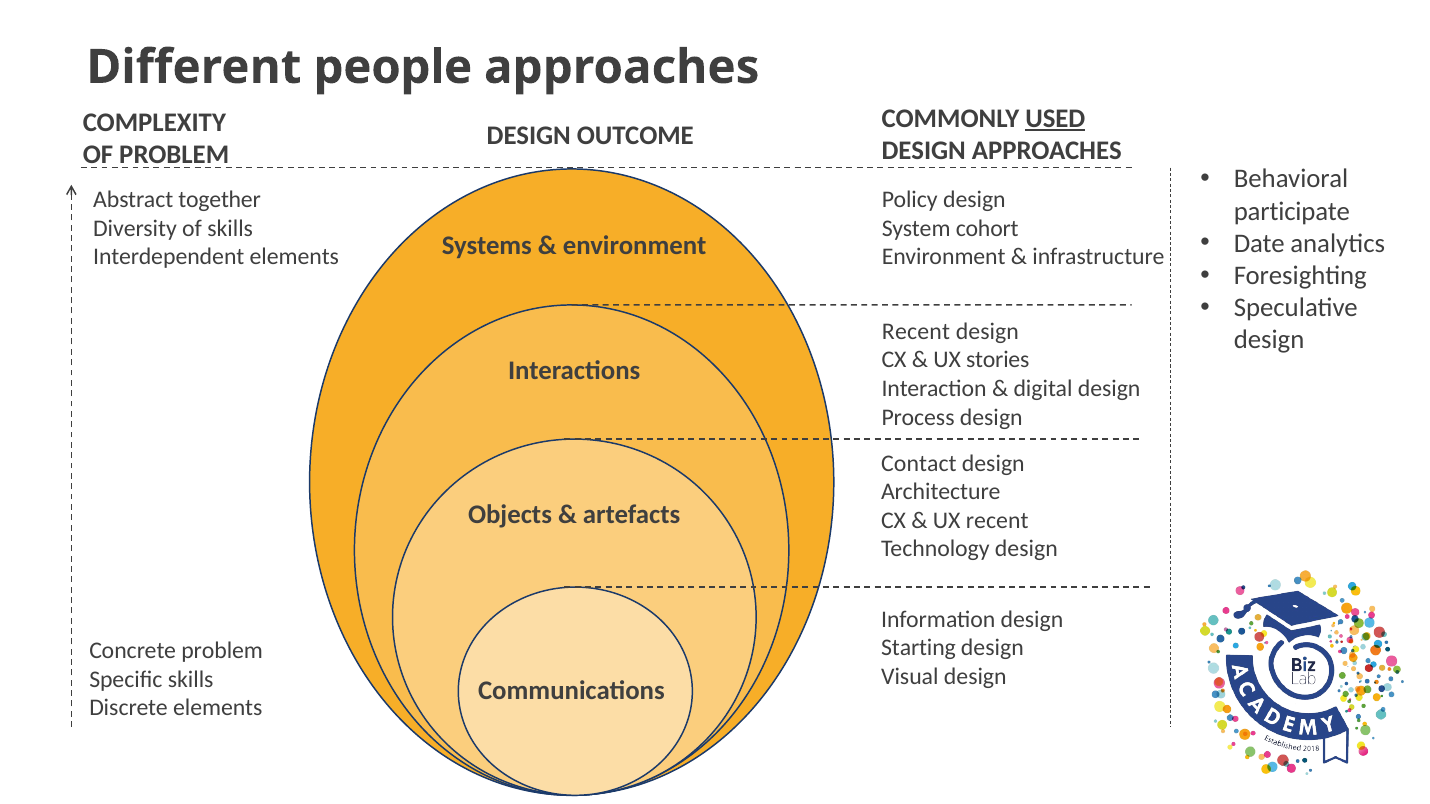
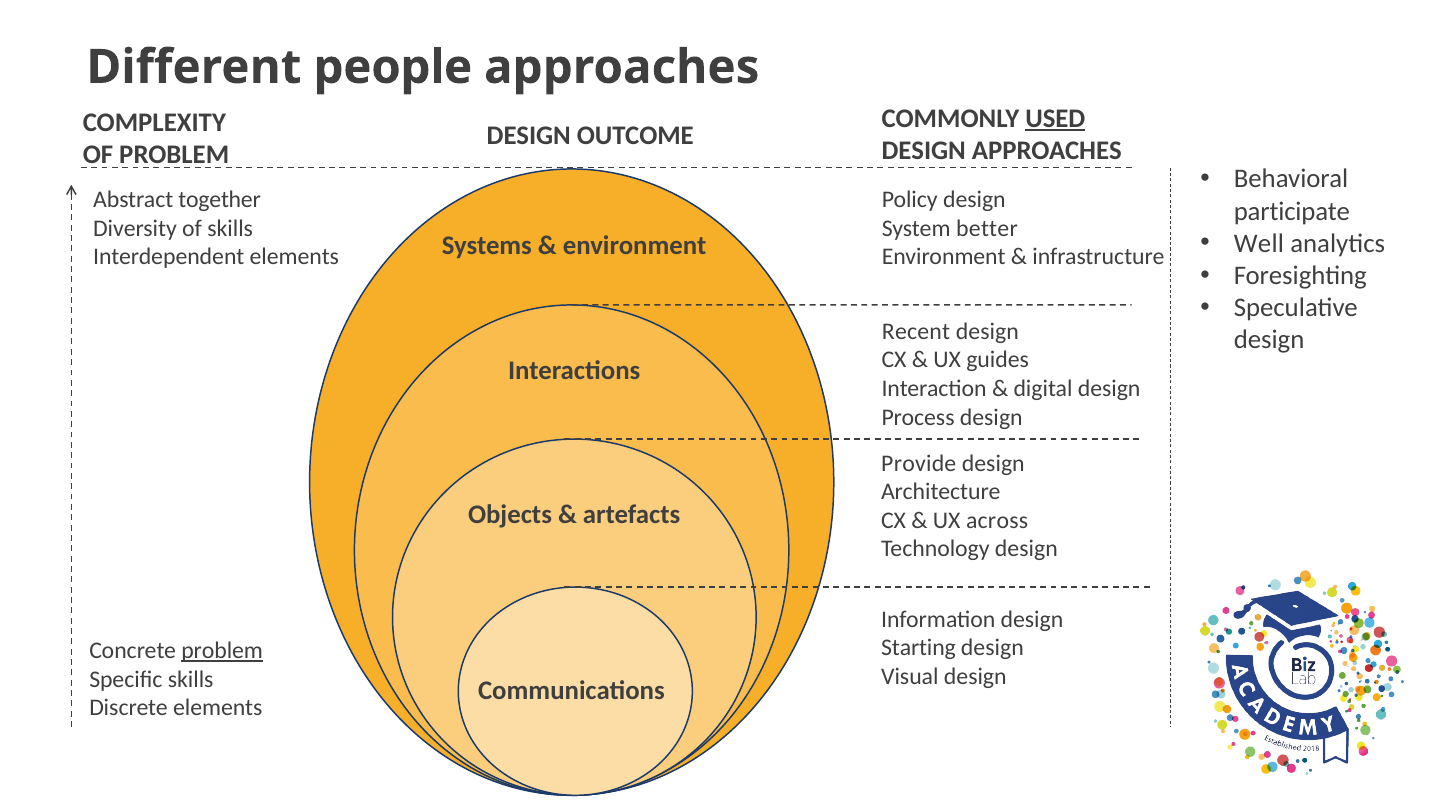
cohort: cohort -> better
Date: Date -> Well
stories: stories -> guides
Contact: Contact -> Provide
UX recent: recent -> across
problem at (222, 651) underline: none -> present
